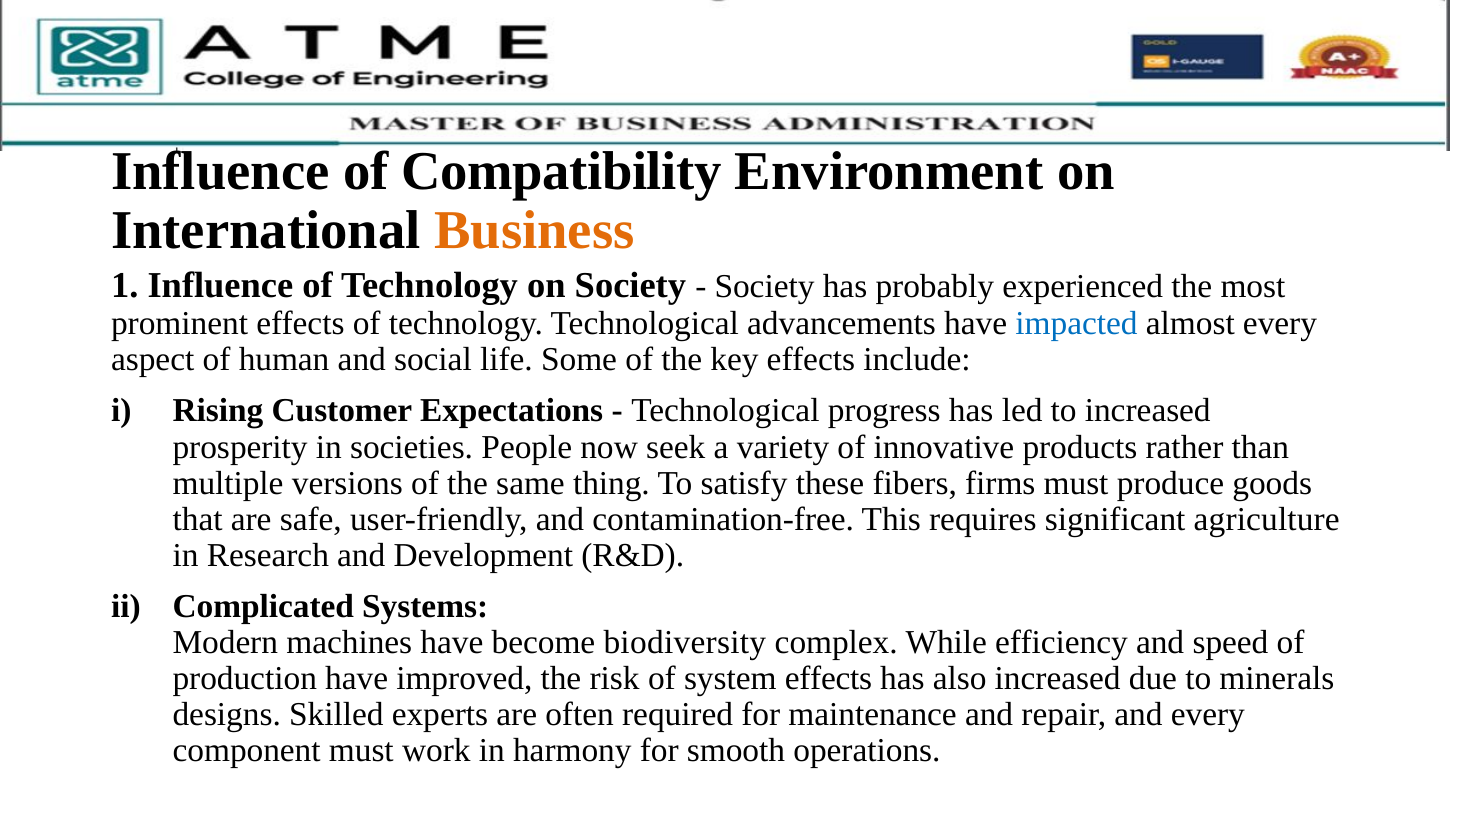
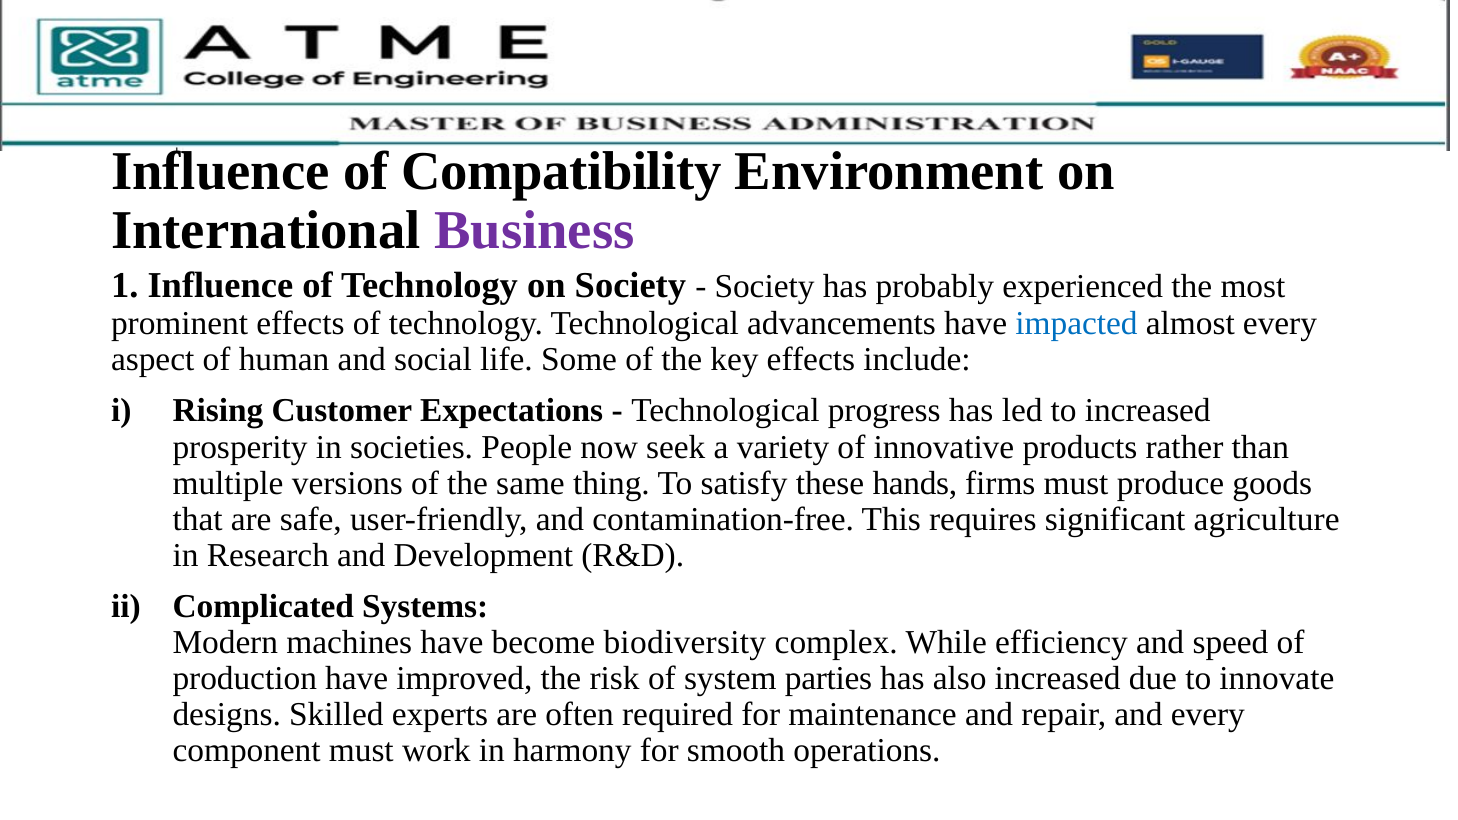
Business colour: orange -> purple
fibers: fibers -> hands
system effects: effects -> parties
minerals: minerals -> innovate
